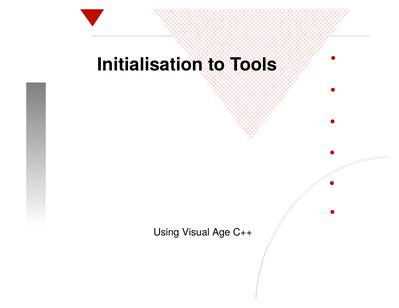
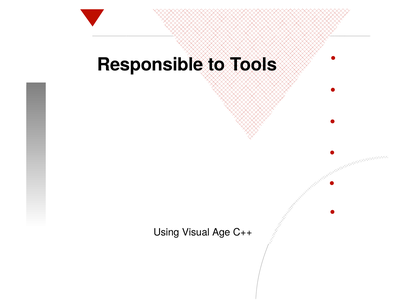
Initialisation: Initialisation -> Responsible
